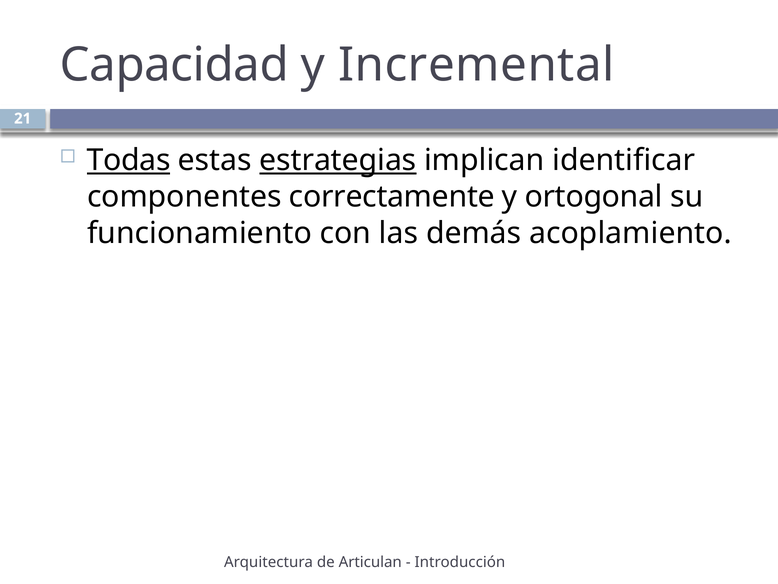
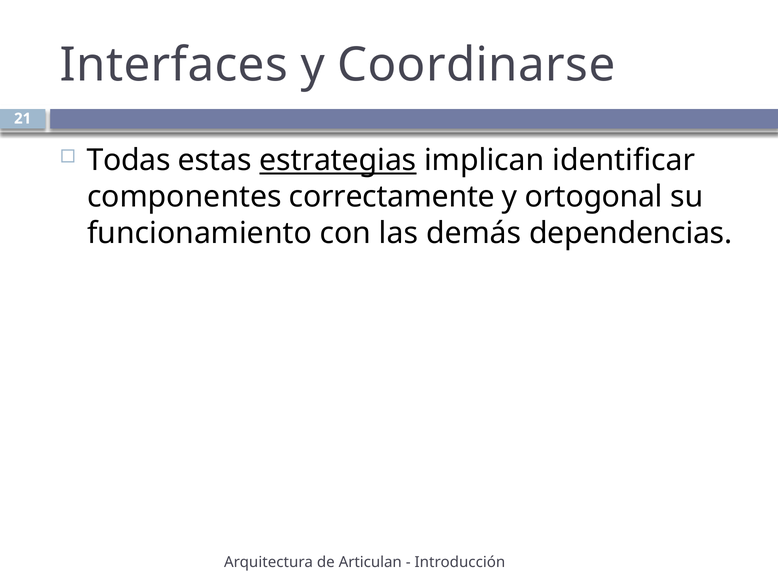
Capacidad: Capacidad -> Interfaces
Incremental: Incremental -> Coordinarse
Todas underline: present -> none
acoplamiento: acoplamiento -> dependencias
